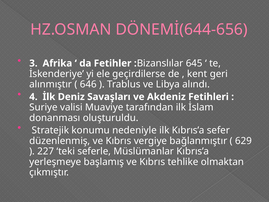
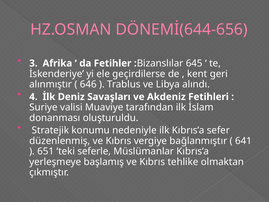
629: 629 -> 641
227: 227 -> 651
